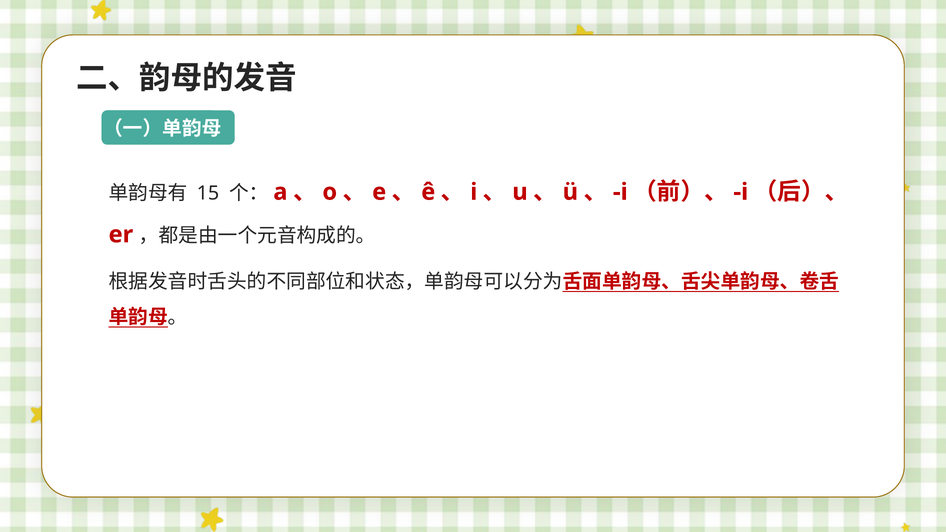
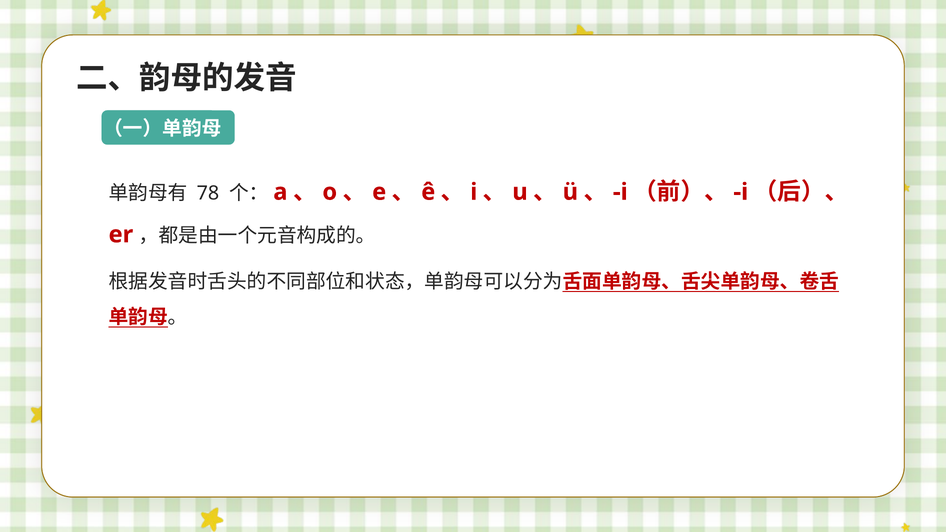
15: 15 -> 78
